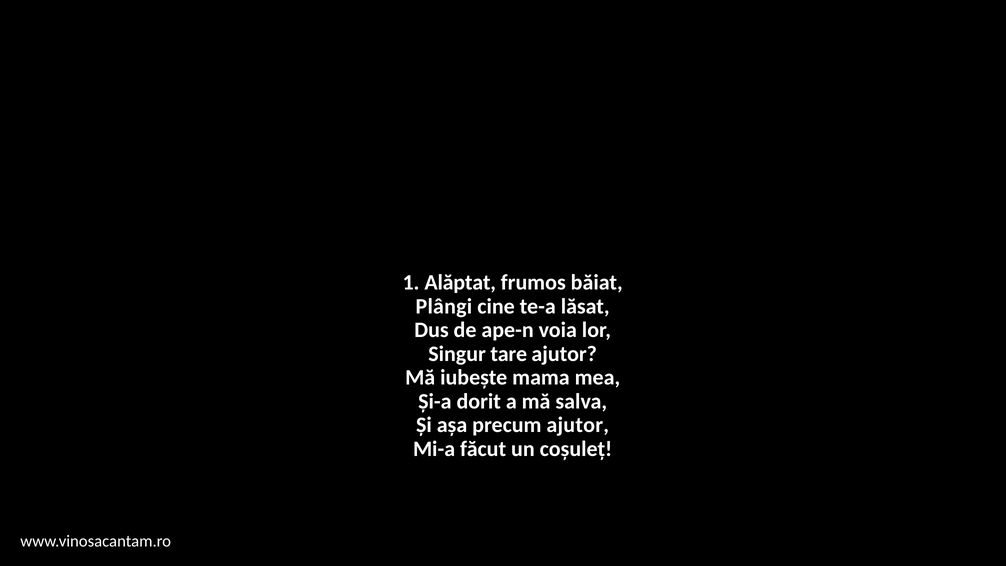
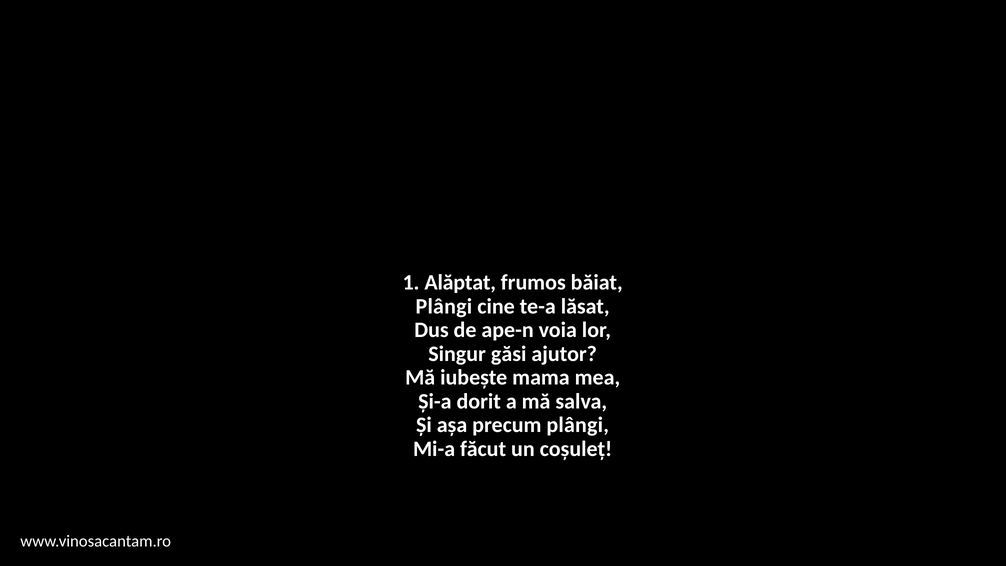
tare: tare -> găsi
precum ajutor: ajutor -> plângi
